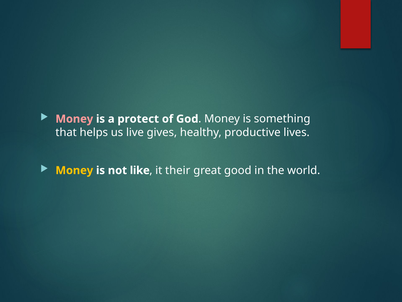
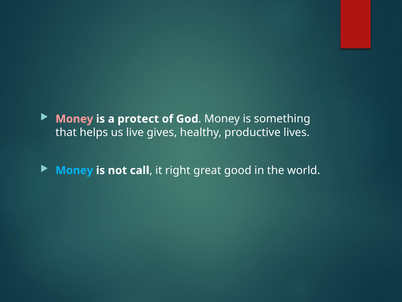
Money at (74, 170) colour: yellow -> light blue
like: like -> call
their: their -> right
